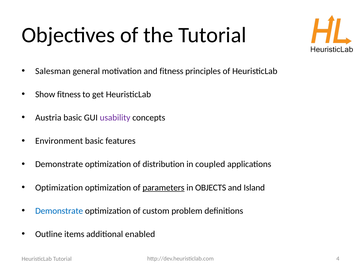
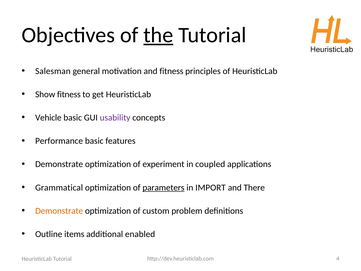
the underline: none -> present
Austria: Austria -> Vehicle
Environment: Environment -> Performance
distribution: distribution -> experiment
Optimization at (59, 187): Optimization -> Grammatical
OBJECTS: OBJECTS -> IMPORT
Island: Island -> There
Demonstrate at (59, 211) colour: blue -> orange
